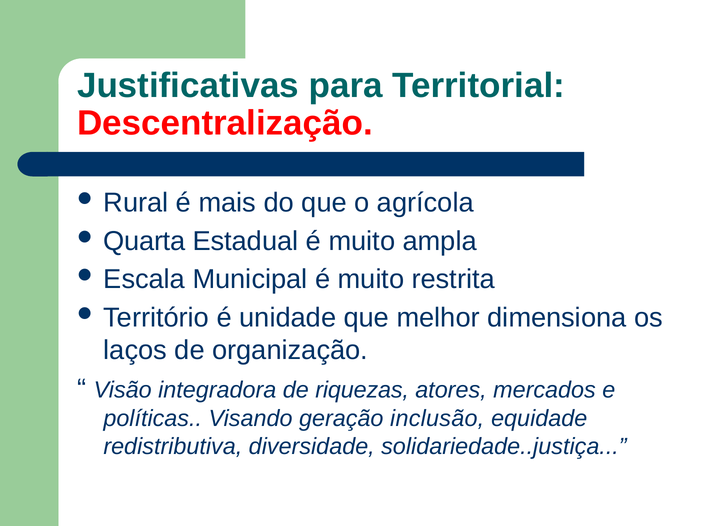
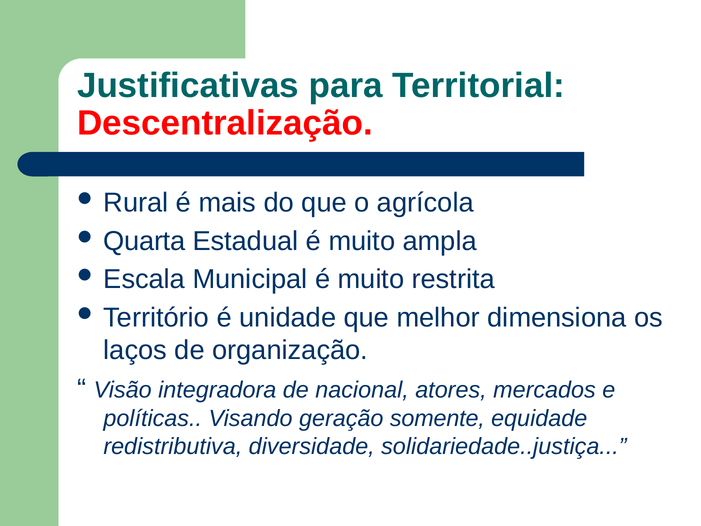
riquezas: riquezas -> nacional
inclusão: inclusão -> somente
